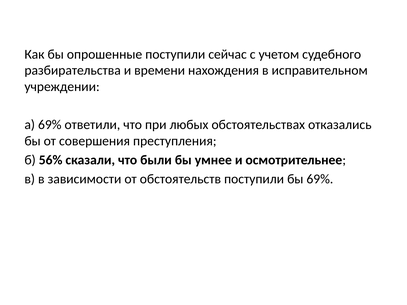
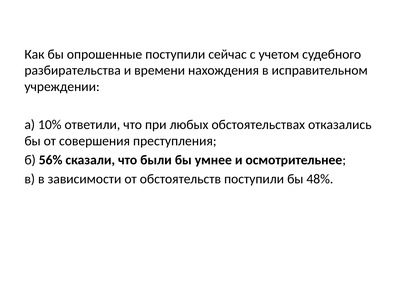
а 69%: 69% -> 10%
бы 69%: 69% -> 48%
